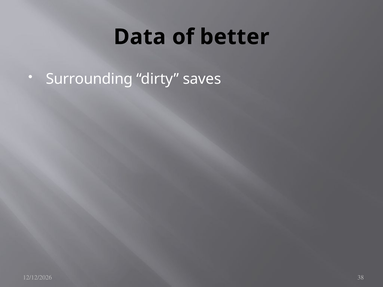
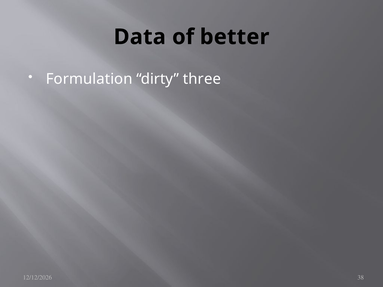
Surrounding: Surrounding -> Formulation
saves: saves -> three
